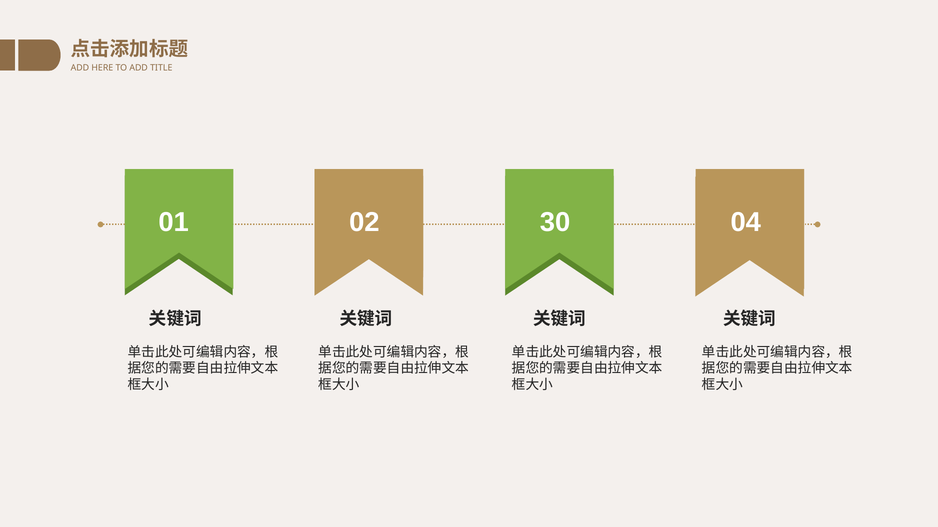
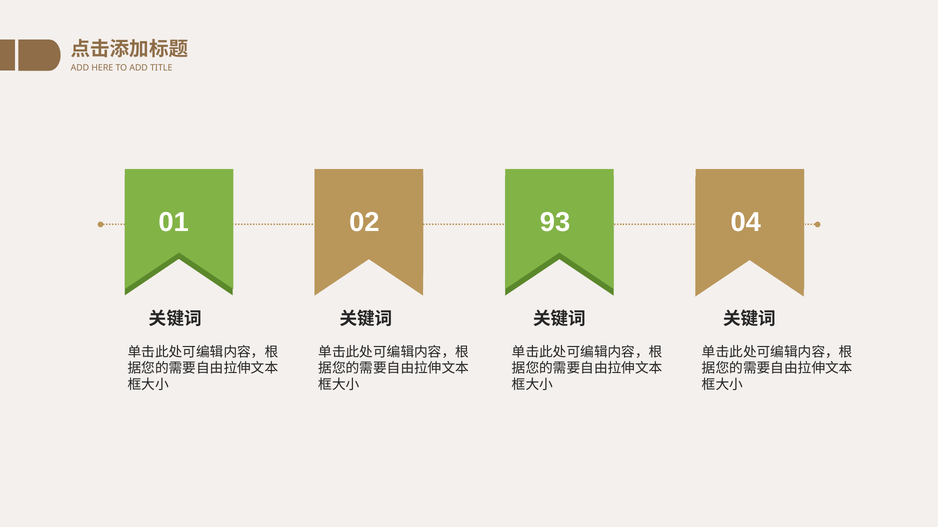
30: 30 -> 93
